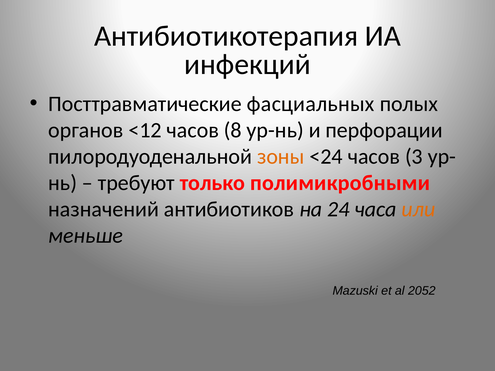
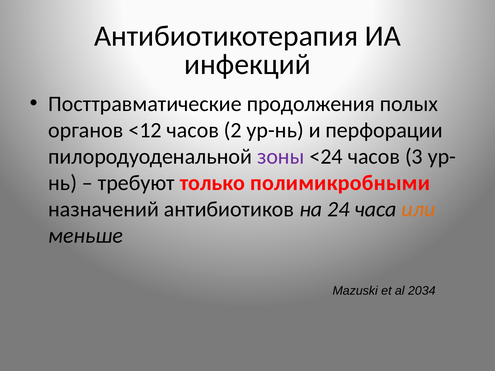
фасциальных: фасциальных -> продолжения
8: 8 -> 2
зоны colour: orange -> purple
2052: 2052 -> 2034
